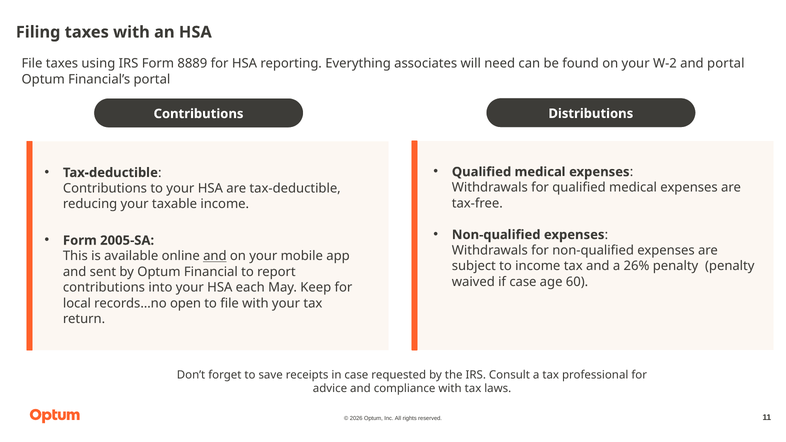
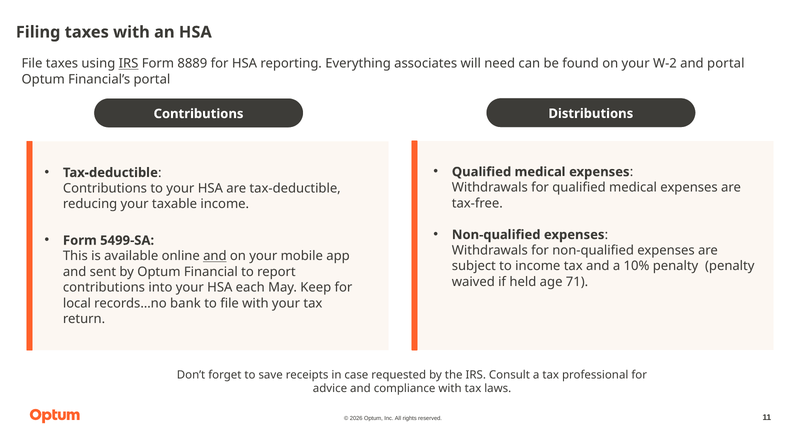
IRS at (129, 64) underline: none -> present
2005-SA: 2005-SA -> 5499-SA
26%: 26% -> 10%
if case: case -> held
60: 60 -> 71
open: open -> bank
